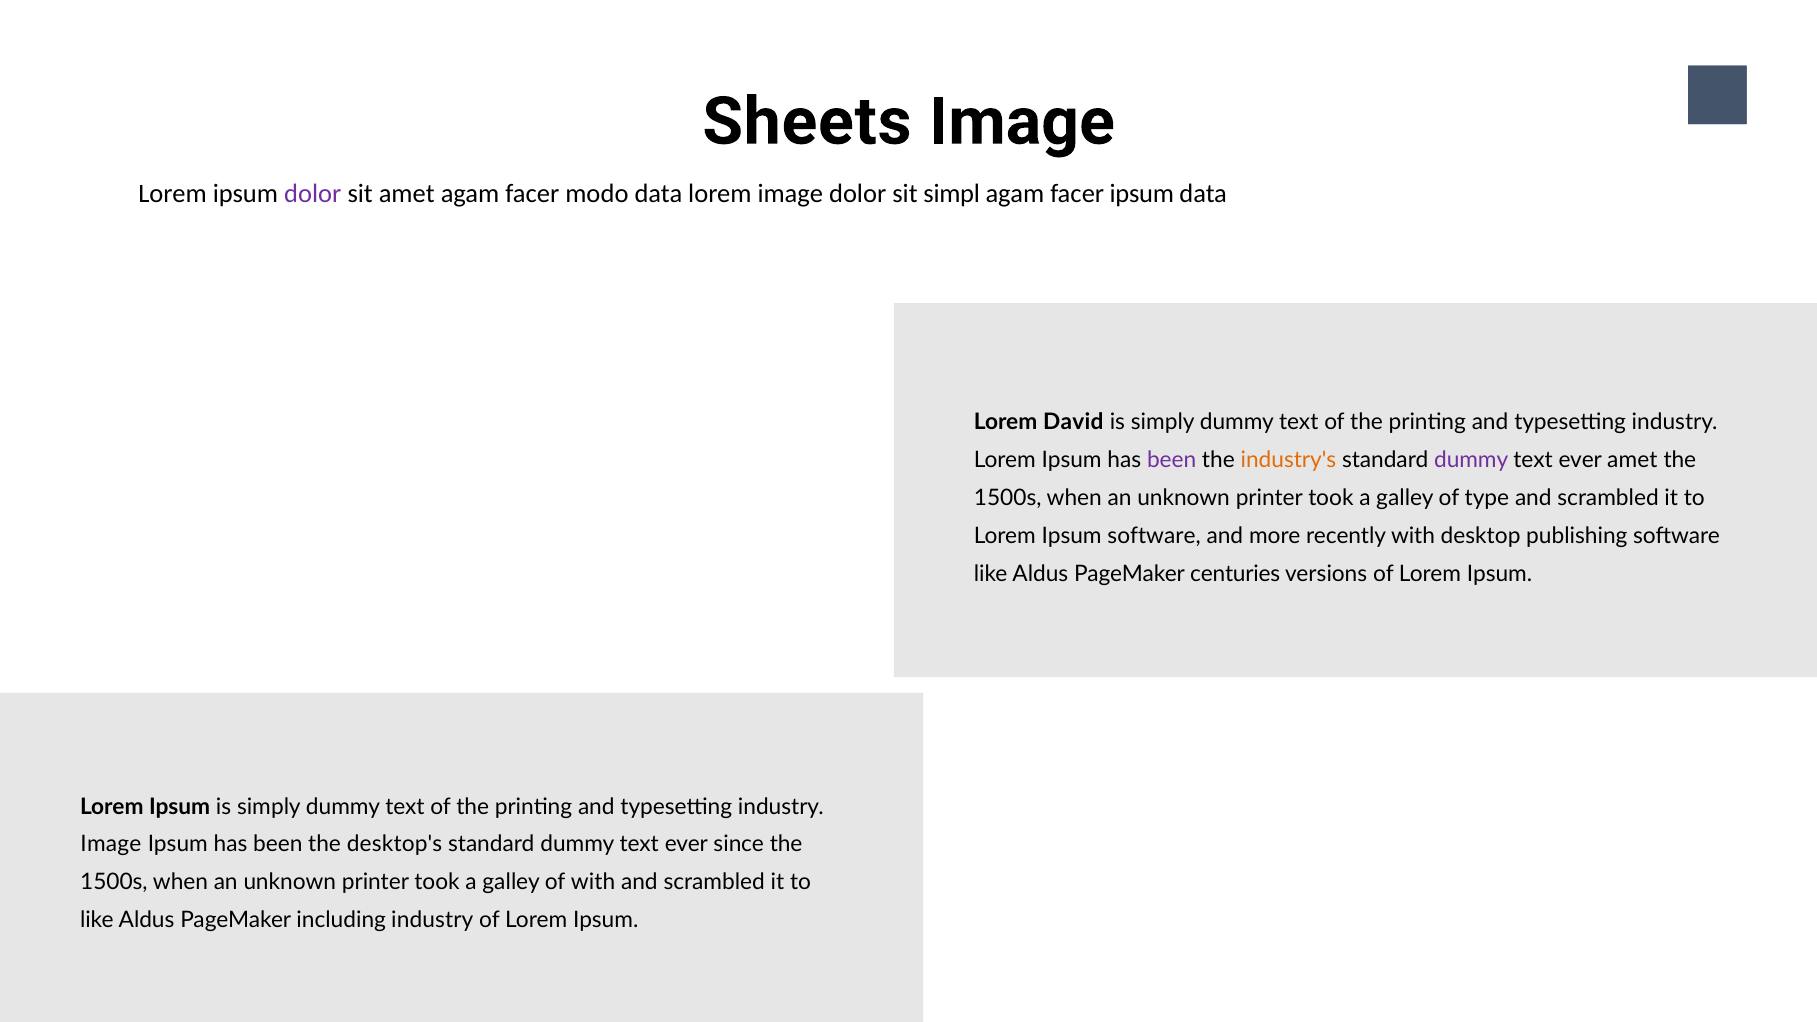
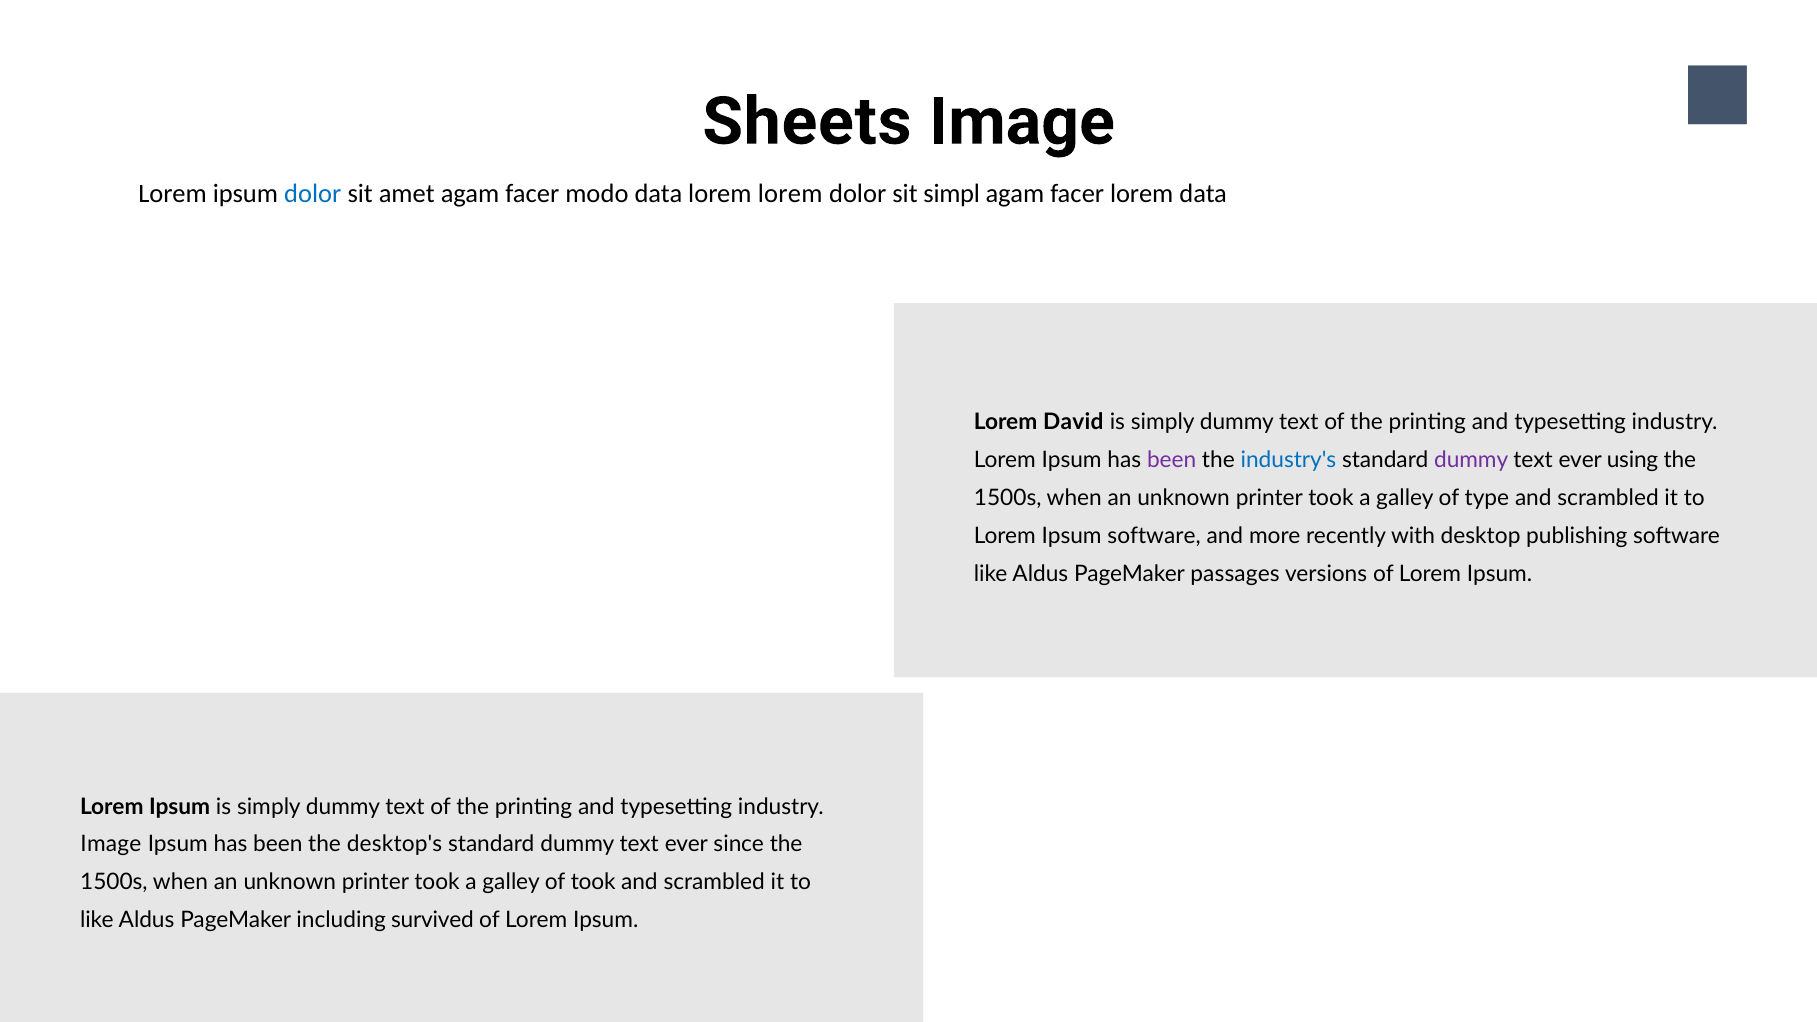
dolor at (313, 194) colour: purple -> blue
lorem image: image -> lorem
facer ipsum: ipsum -> lorem
industry's colour: orange -> blue
ever amet: amet -> using
centuries: centuries -> passages
of with: with -> took
including industry: industry -> survived
